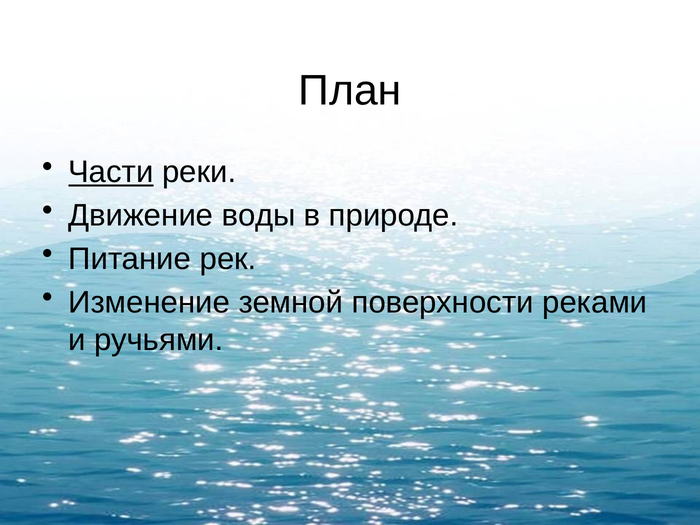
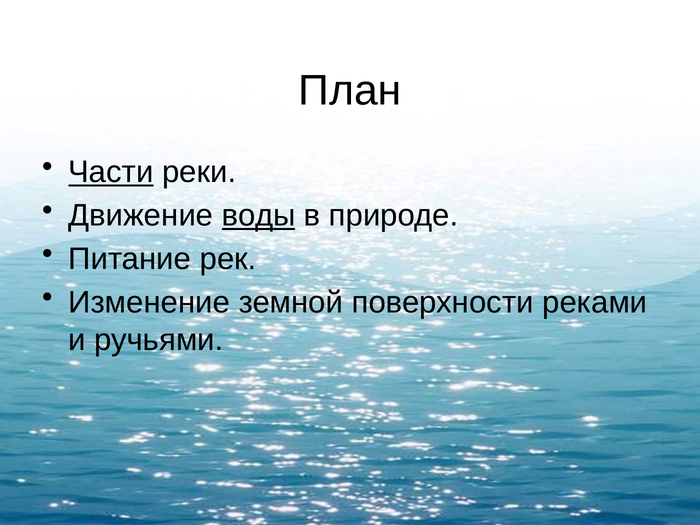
воды underline: none -> present
